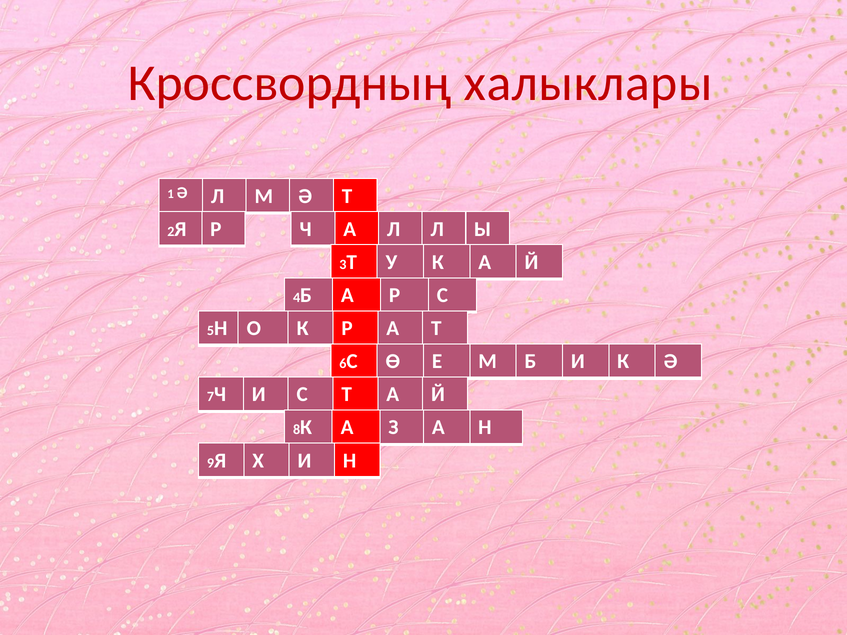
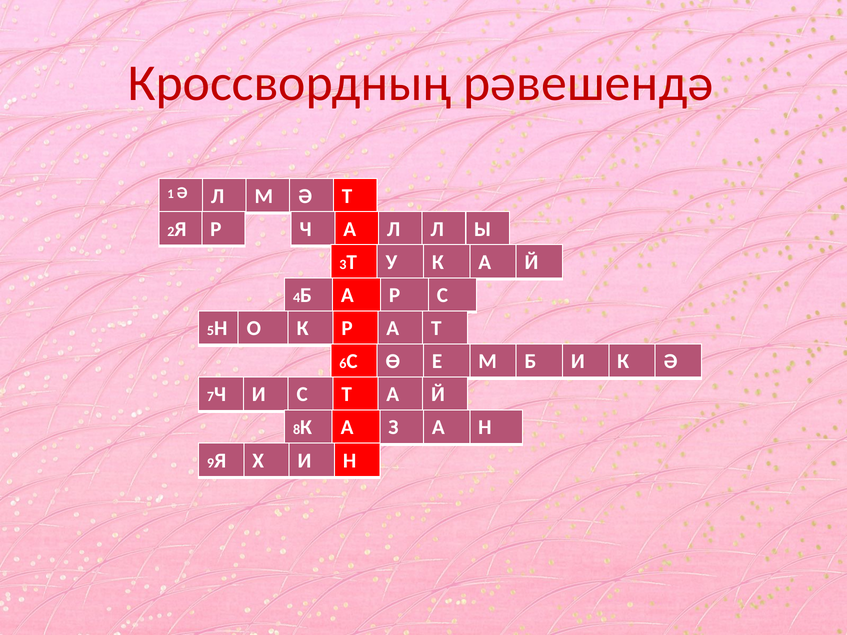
халыклары: халыклары -> рәвешендә
